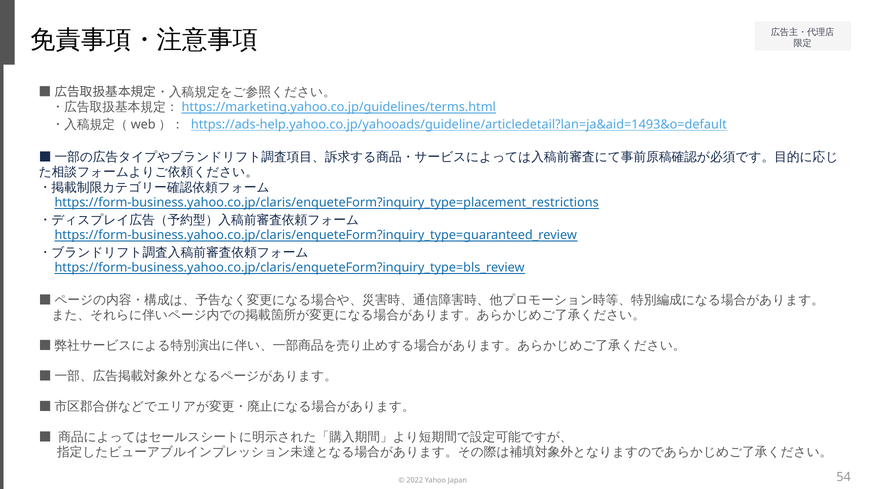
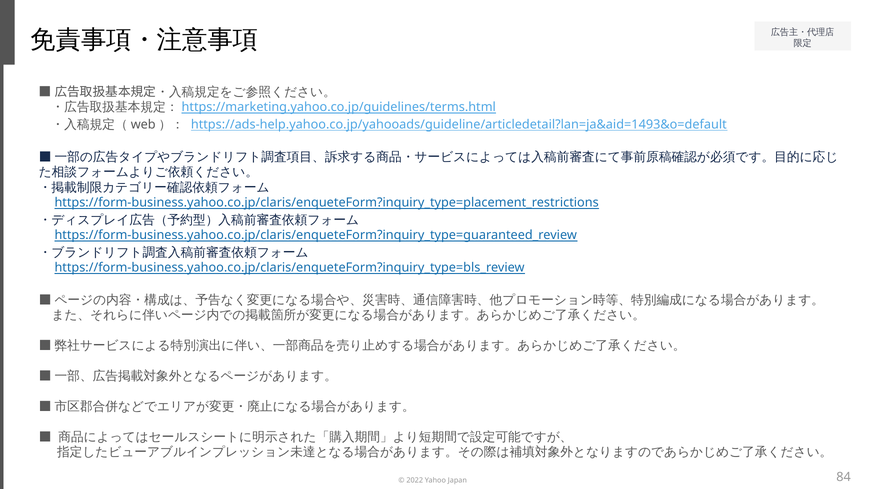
54: 54 -> 84
